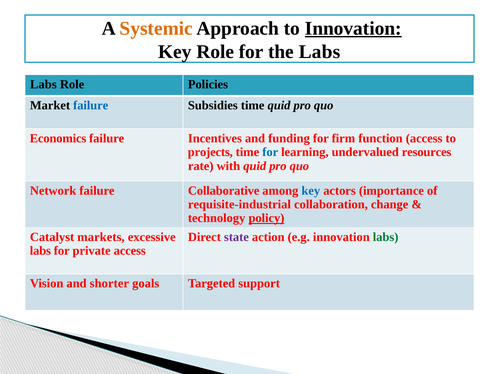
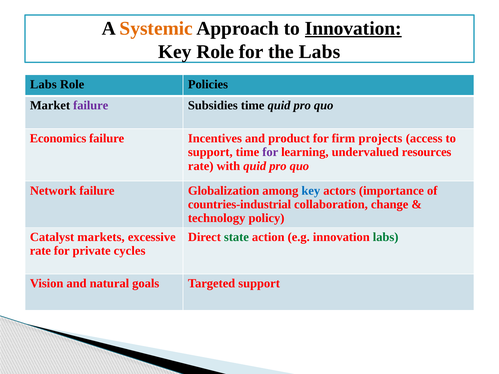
failure at (91, 106) colour: blue -> purple
funding: funding -> product
function: function -> projects
projects at (210, 152): projects -> support
for at (270, 152) colour: blue -> purple
Collaborative: Collaborative -> Globalization
requisite-industrial: requisite-industrial -> countries-industrial
policy underline: present -> none
state colour: purple -> green
labs at (40, 251): labs -> rate
private access: access -> cycles
shorter: shorter -> natural
